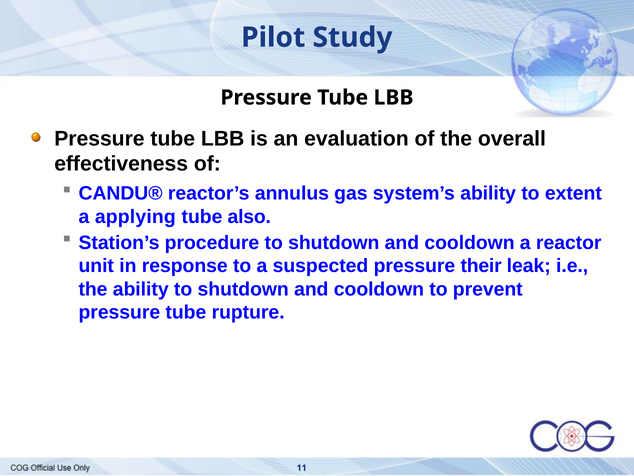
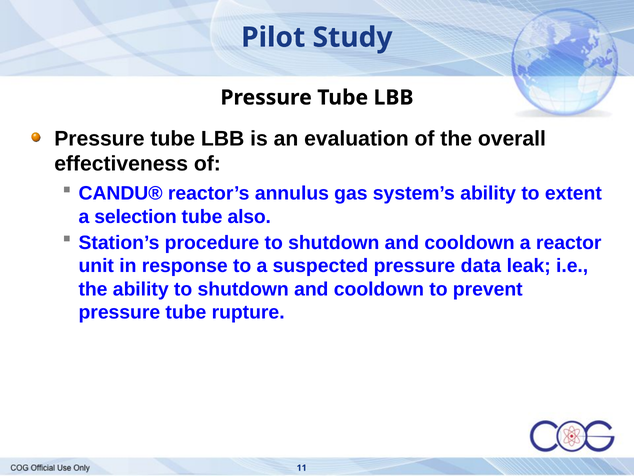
applying: applying -> selection
their: their -> data
